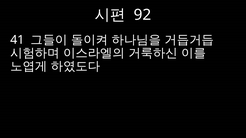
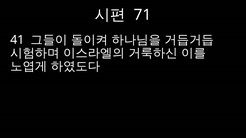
92: 92 -> 71
